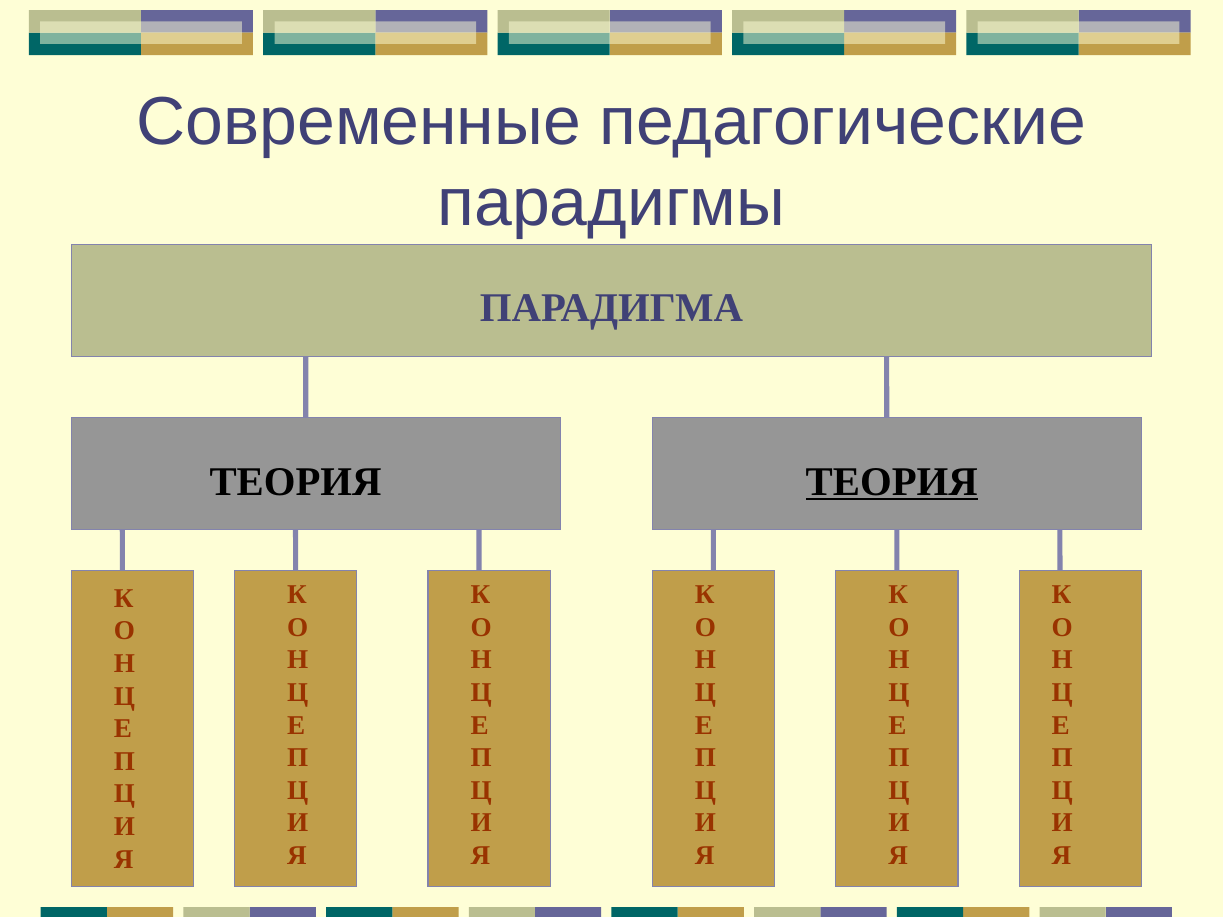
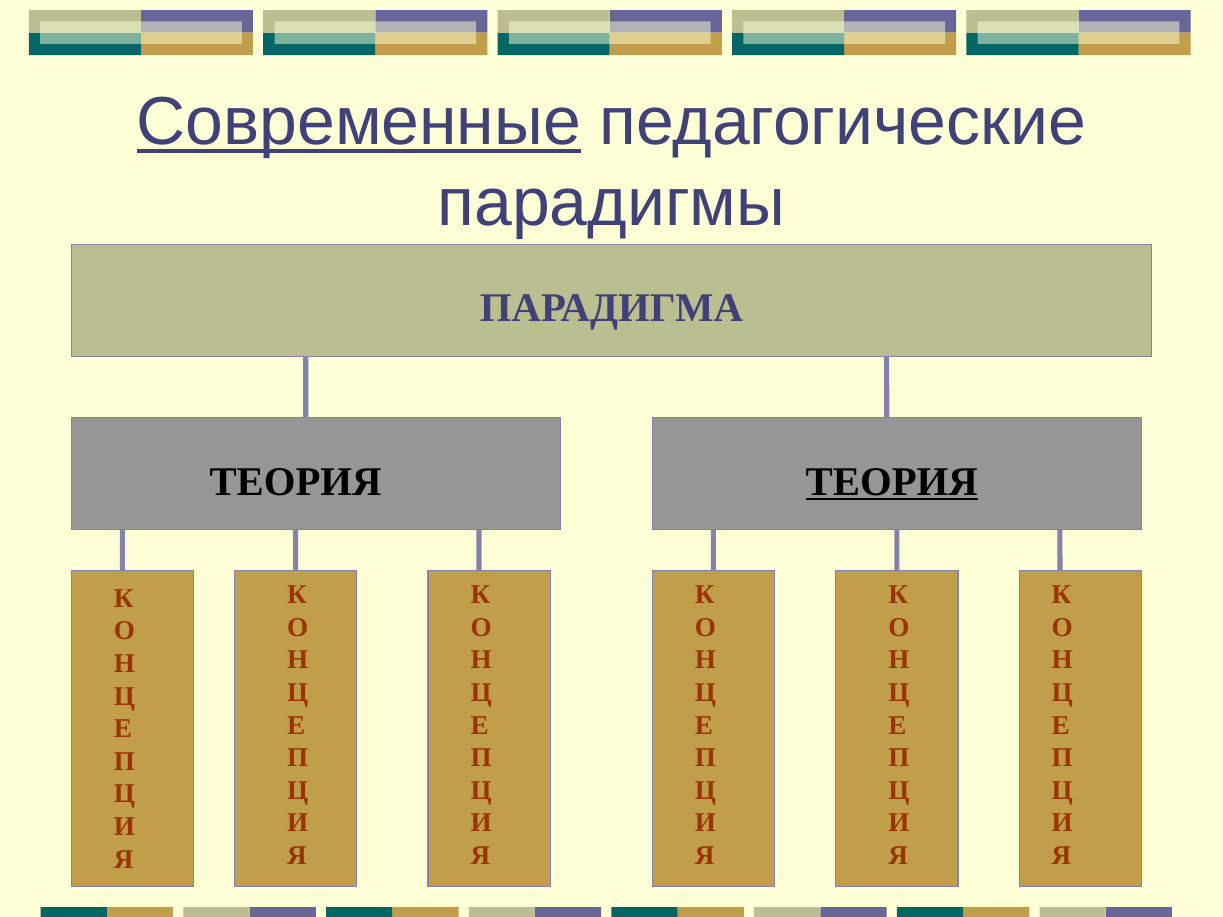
Современные underline: none -> present
